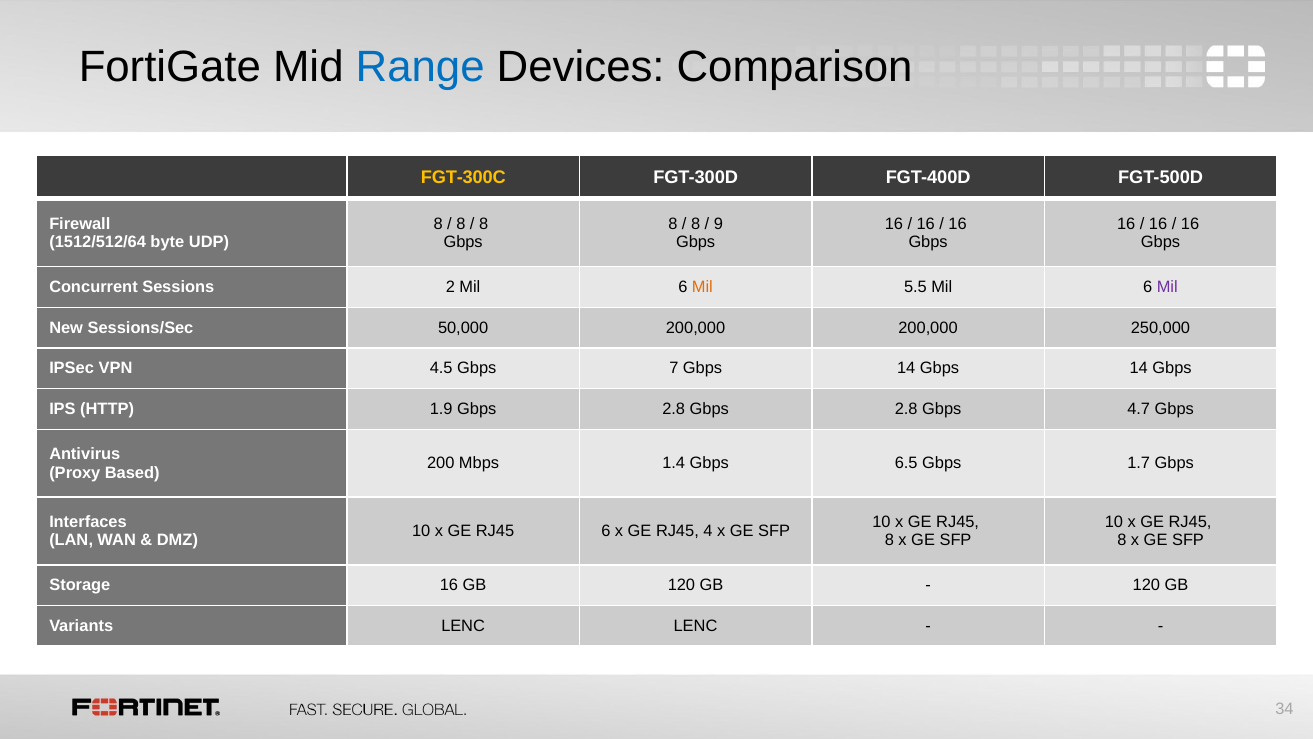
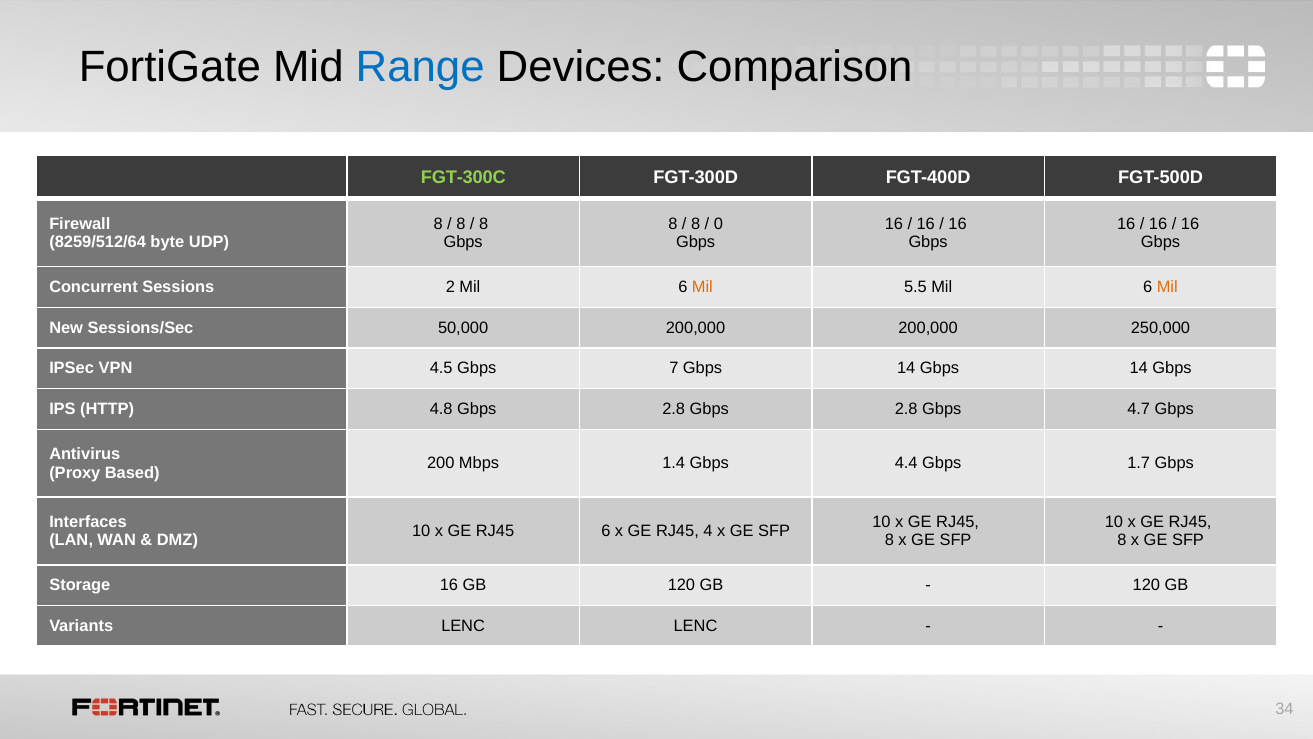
FGT-300C colour: yellow -> light green
9: 9 -> 0
1512/512/64: 1512/512/64 -> 8259/512/64
Mil at (1167, 287) colour: purple -> orange
1.9: 1.9 -> 4.8
6.5: 6.5 -> 4.4
